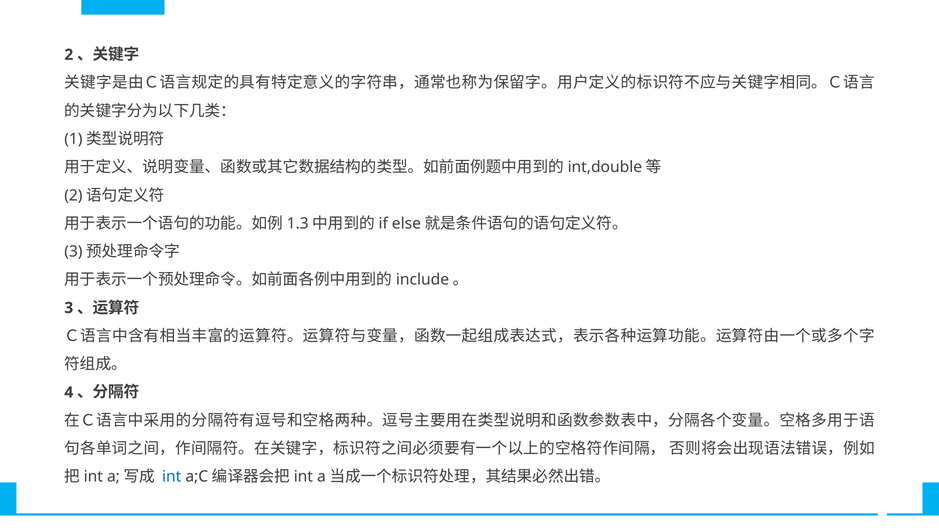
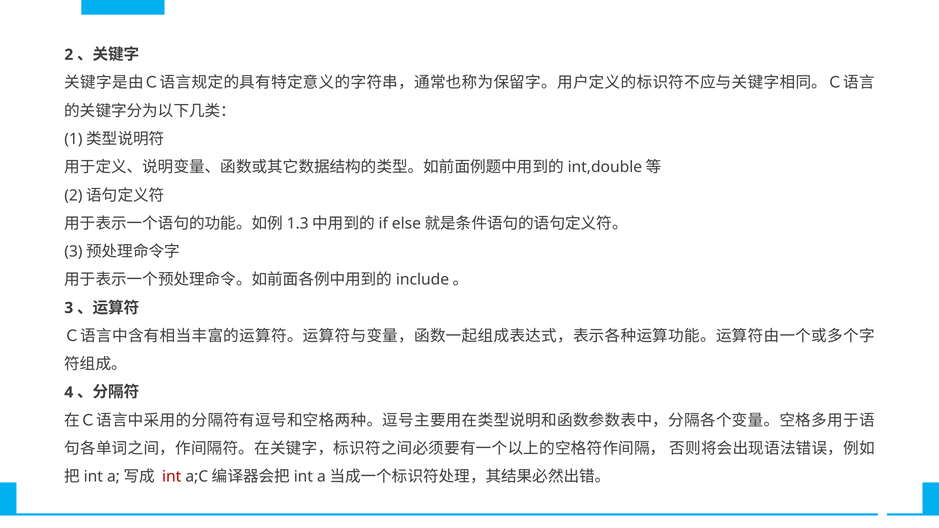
int colour: blue -> red
